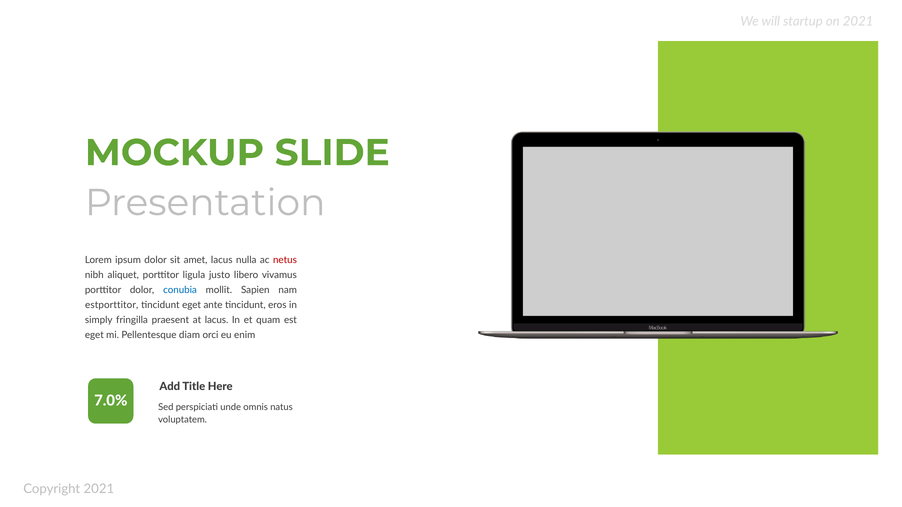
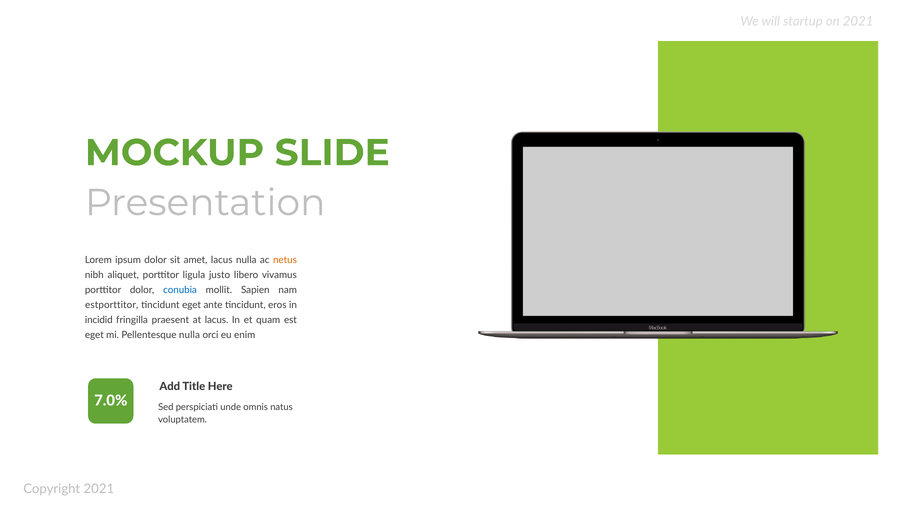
netus colour: red -> orange
simply: simply -> incidid
Pellentesque diam: diam -> nulla
